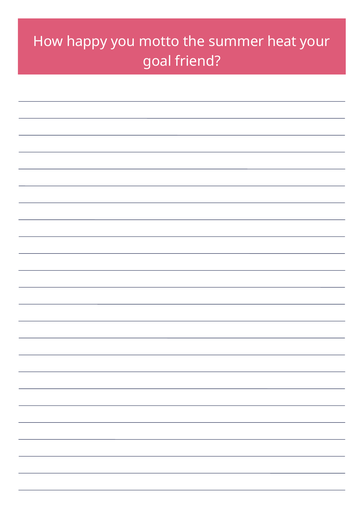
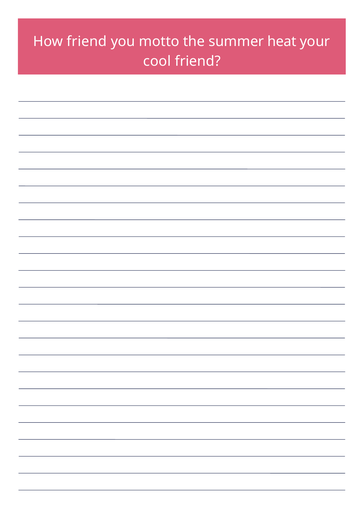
How happy: happy -> friend
goal: goal -> cool
